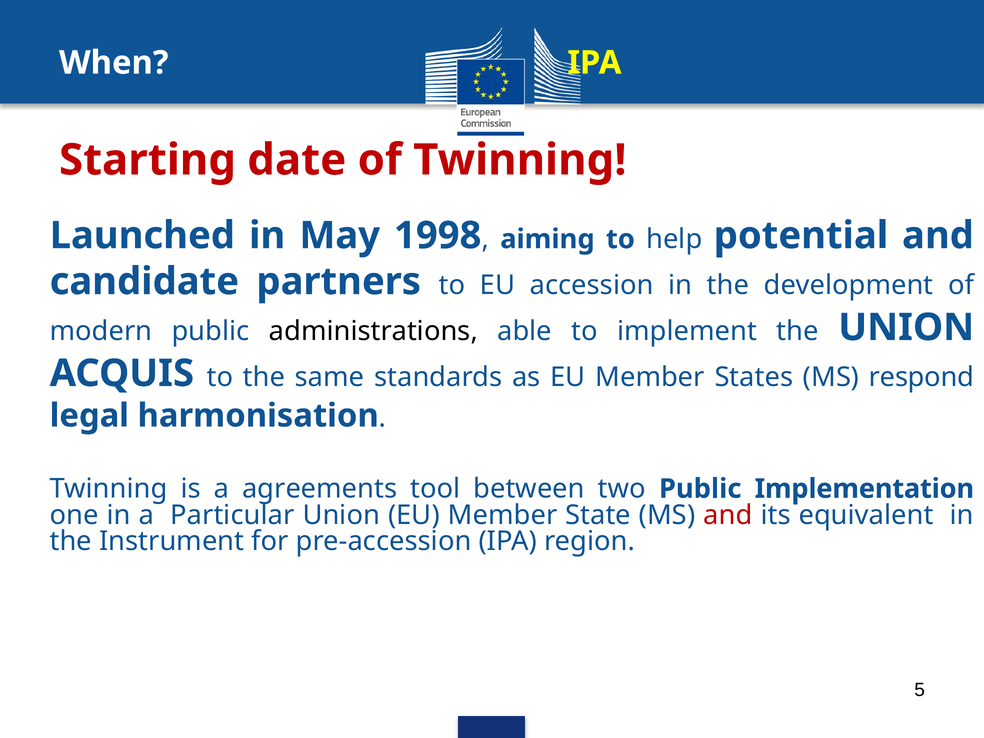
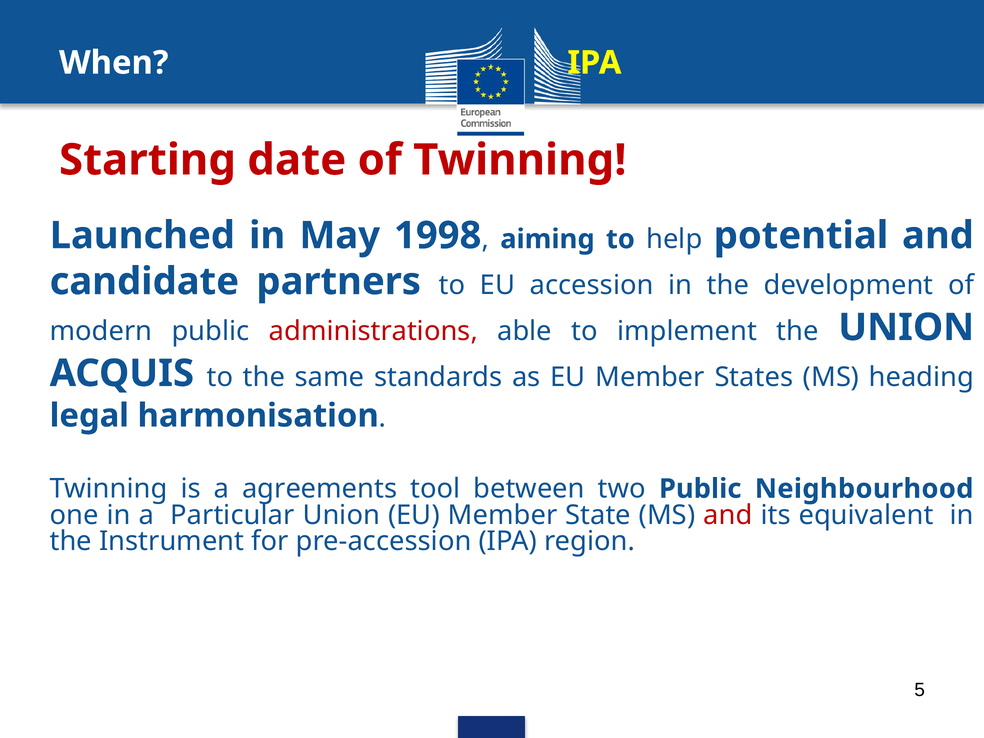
administrations colour: black -> red
respond: respond -> heading
Implementation: Implementation -> Neighbourhood
